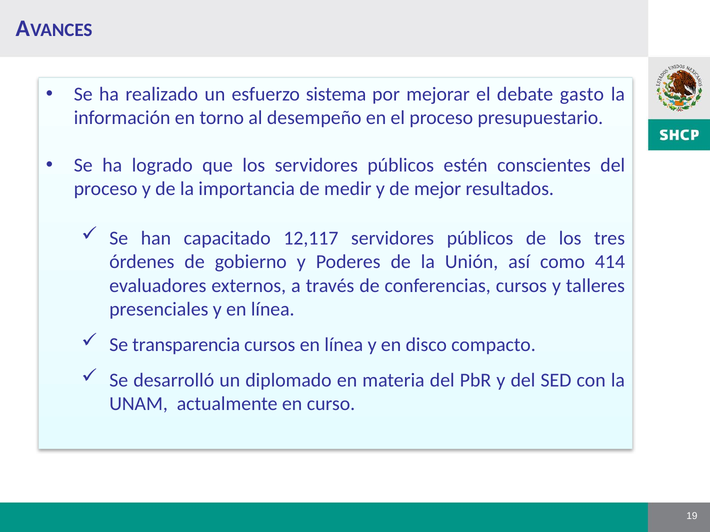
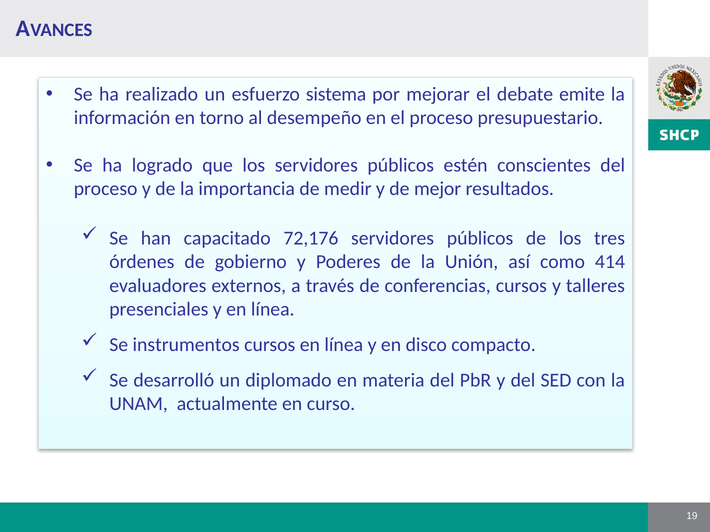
gasto: gasto -> emite
12,117: 12,117 -> 72,176
transparencia: transparencia -> instrumentos
